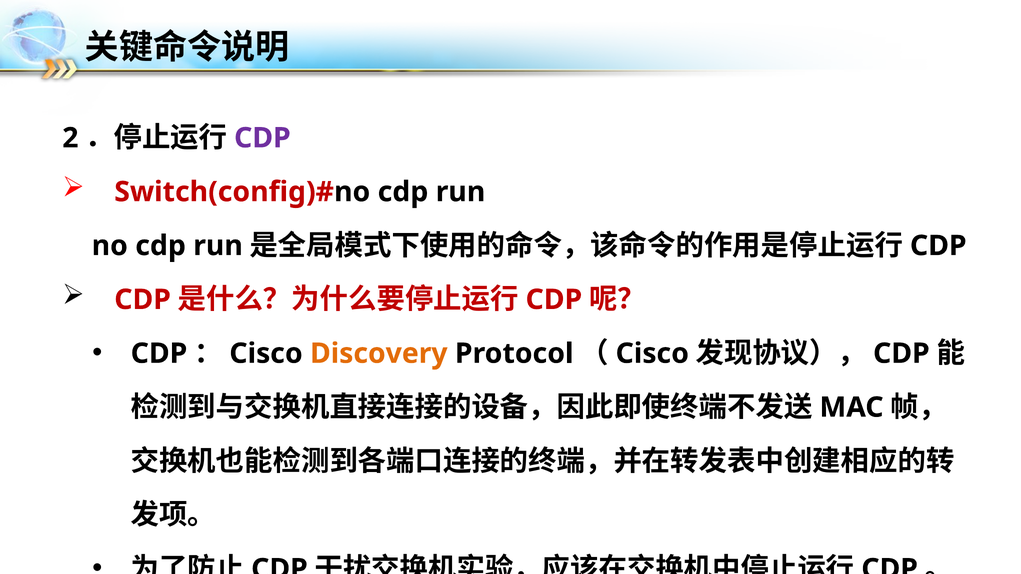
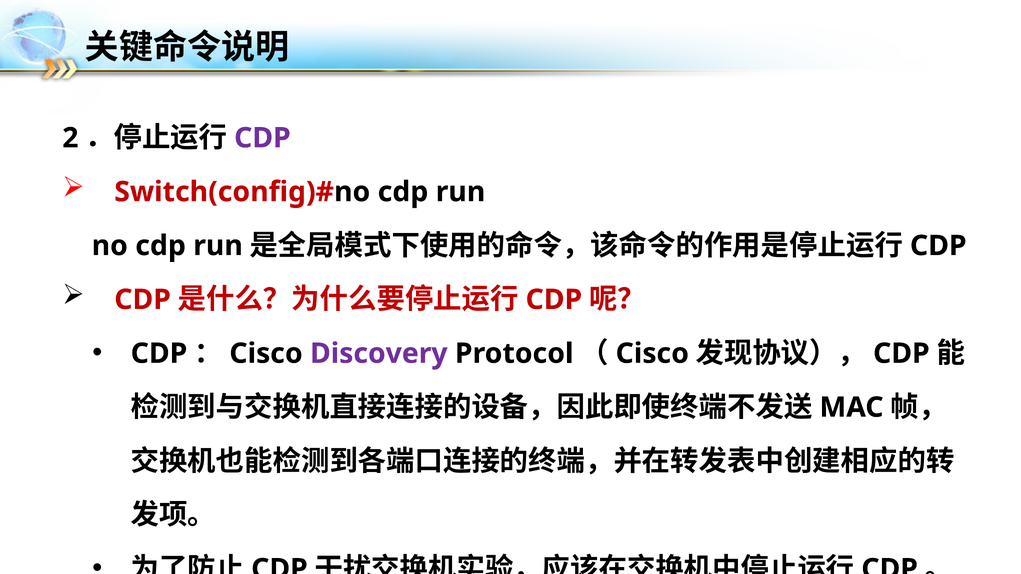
Discovery colour: orange -> purple
